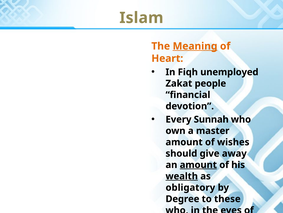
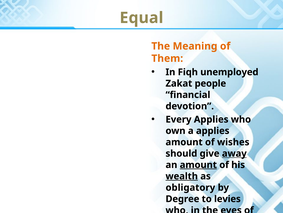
Islam: Islam -> Equal
Meaning underline: present -> none
Heart: Heart -> Them
Every Sunnah: Sunnah -> Applies
a master: master -> applies
away underline: none -> present
these: these -> levies
